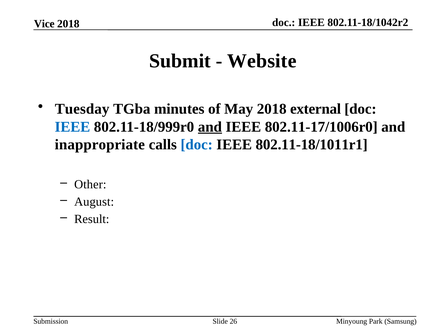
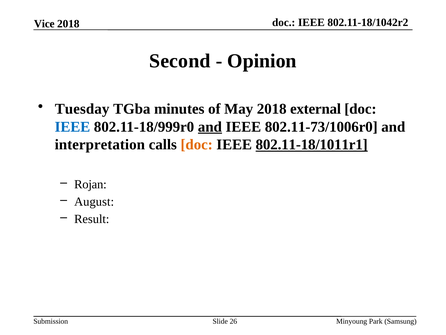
Submit: Submit -> Second
Website: Website -> Opinion
802.11-17/1006r0: 802.11-17/1006r0 -> 802.11-73/1006r0
inappropriate: inappropriate -> interpretation
doc at (197, 145) colour: blue -> orange
802.11-18/1011r1 underline: none -> present
Other: Other -> Rojan
